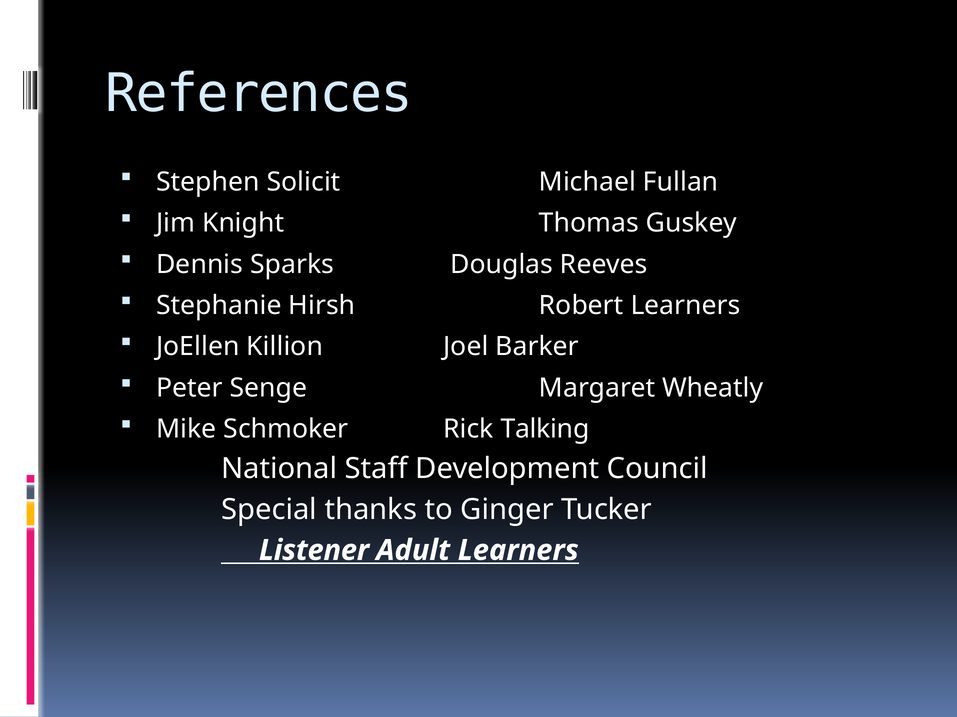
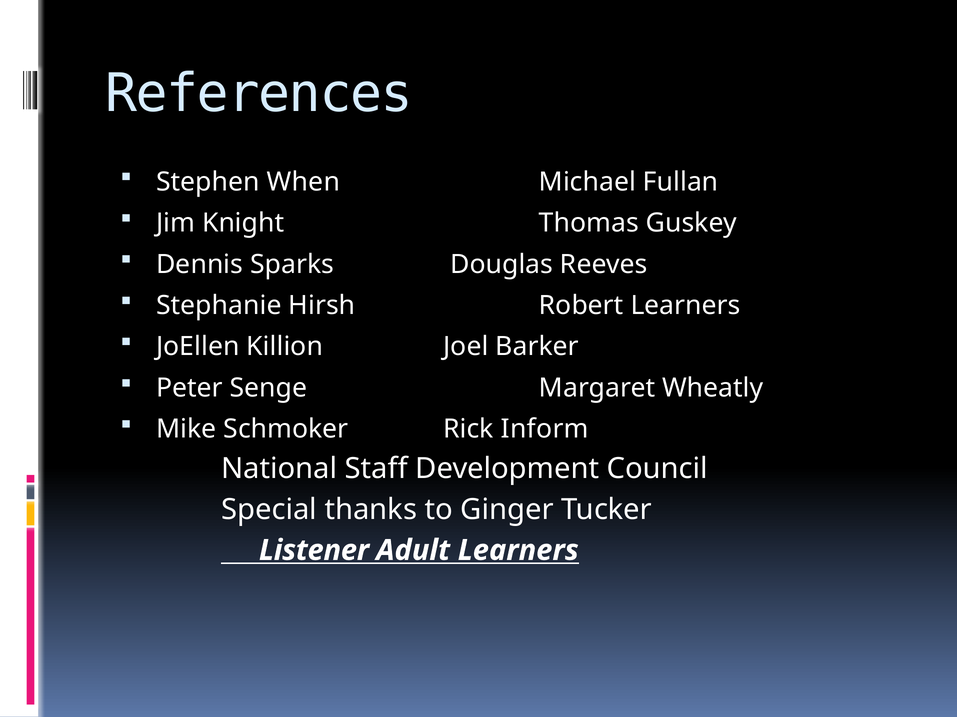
Solicit: Solicit -> When
Talking: Talking -> Inform
